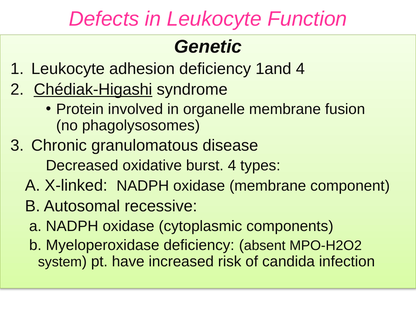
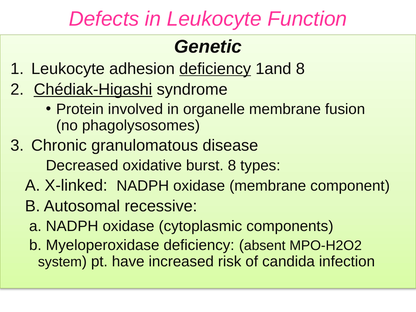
deficiency at (215, 69) underline: none -> present
1and 4: 4 -> 8
burst 4: 4 -> 8
